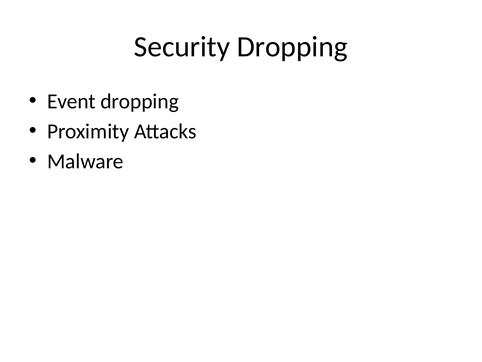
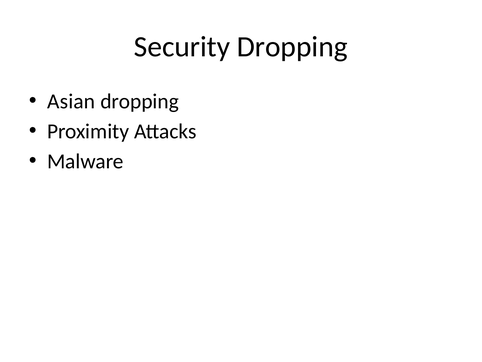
Event: Event -> Asian
